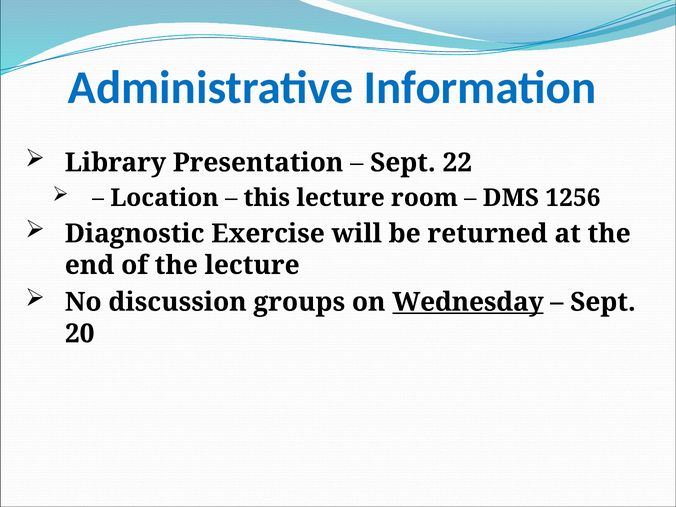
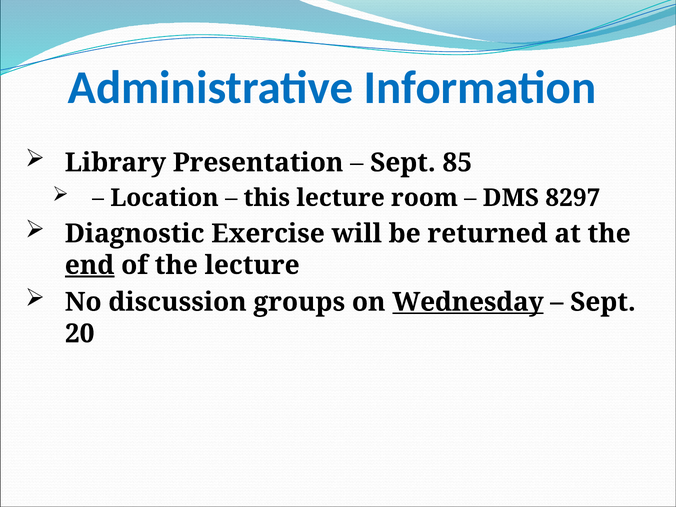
22: 22 -> 85
1256: 1256 -> 8297
end underline: none -> present
